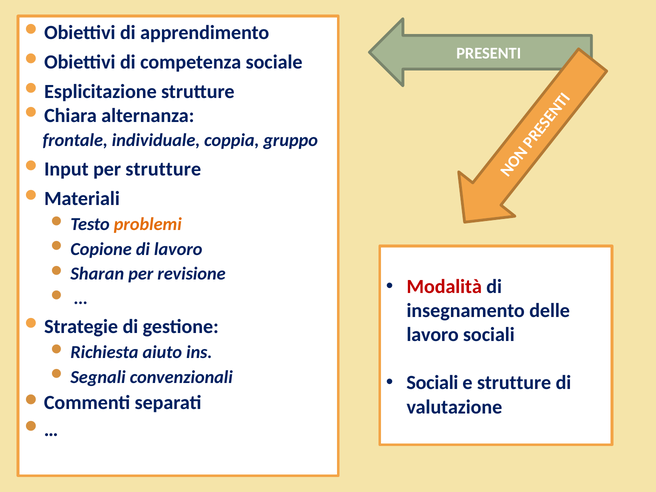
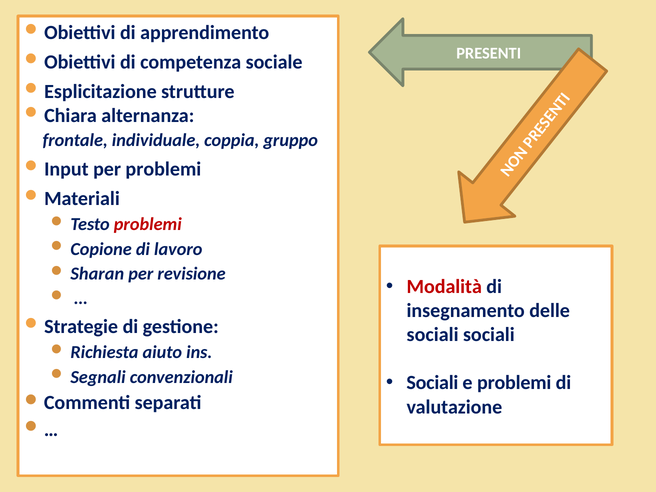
per strutture: strutture -> problemi
problemi at (148, 224) colour: orange -> red
lavoro at (433, 335): lavoro -> sociali
e strutture: strutture -> problemi
